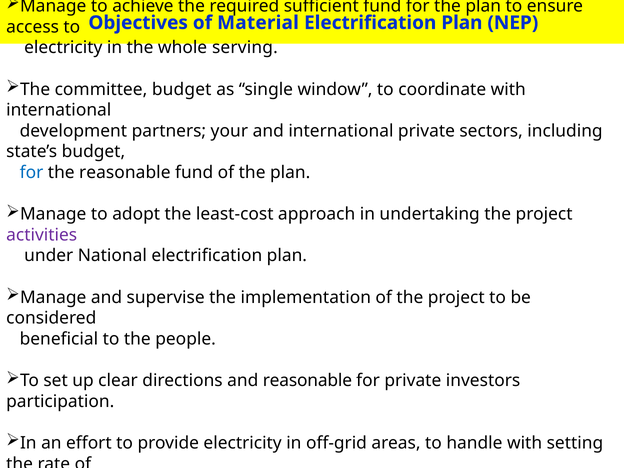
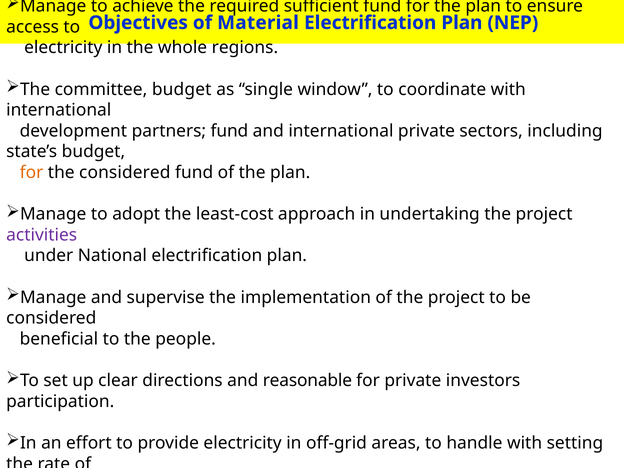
serving: serving -> regions
partners your: your -> fund
for at (32, 173) colour: blue -> orange
the reasonable: reasonable -> considered
